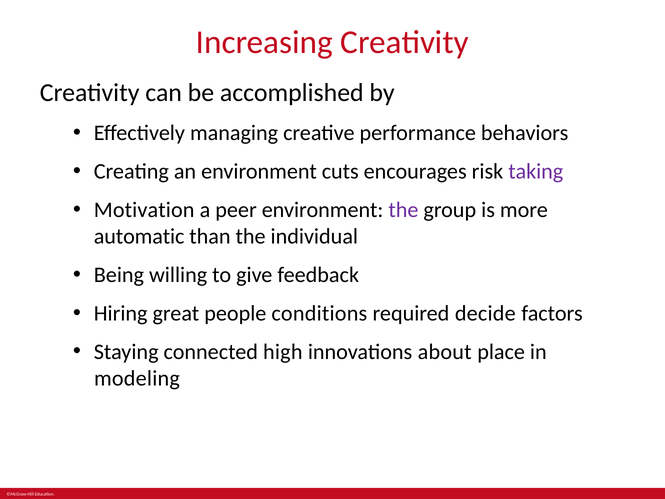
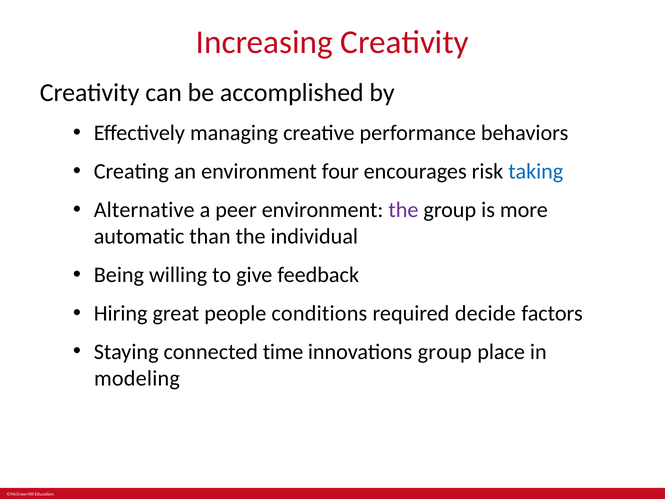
cuts: cuts -> four
taking colour: purple -> blue
Motivation: Motivation -> Alternative
high: high -> time
innovations about: about -> group
